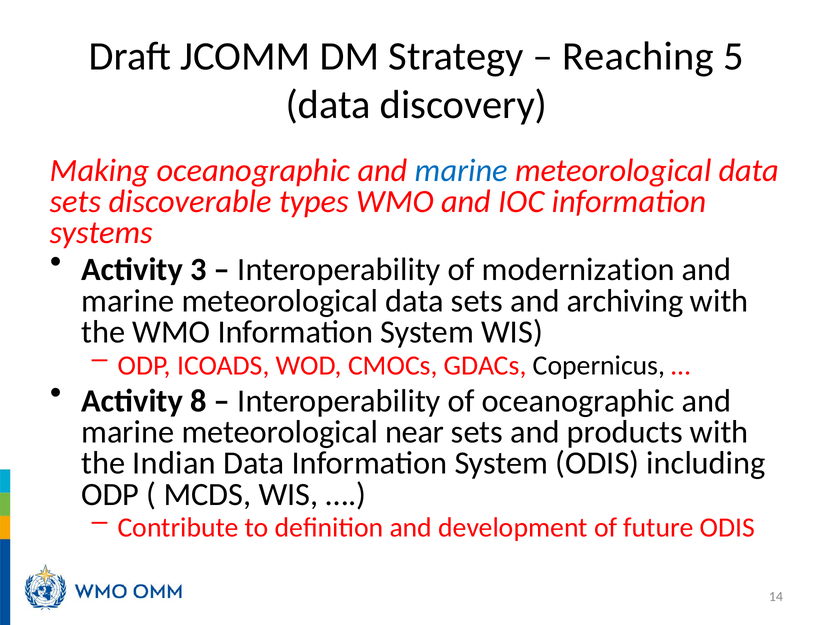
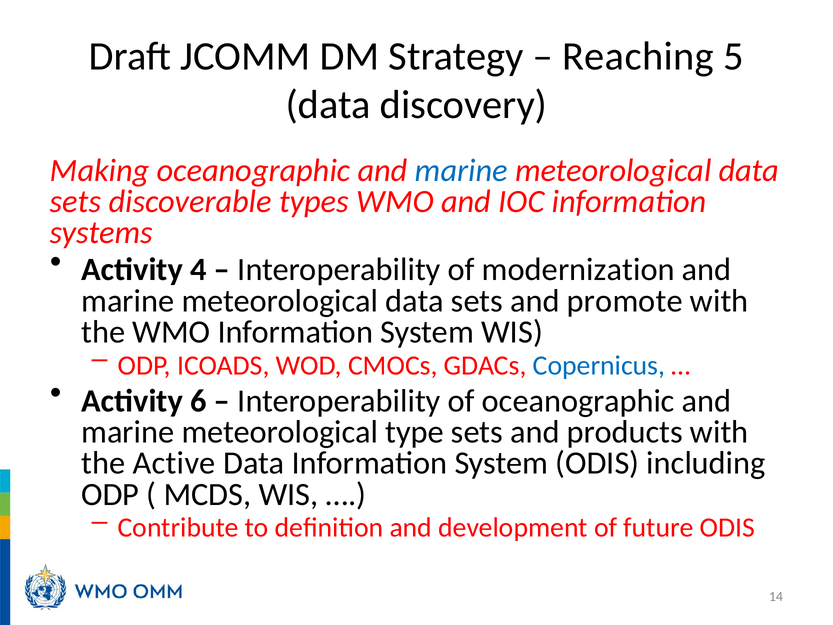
3: 3 -> 4
archiving: archiving -> promote
Copernicus colour: black -> blue
8: 8 -> 6
near: near -> type
Indian: Indian -> Active
